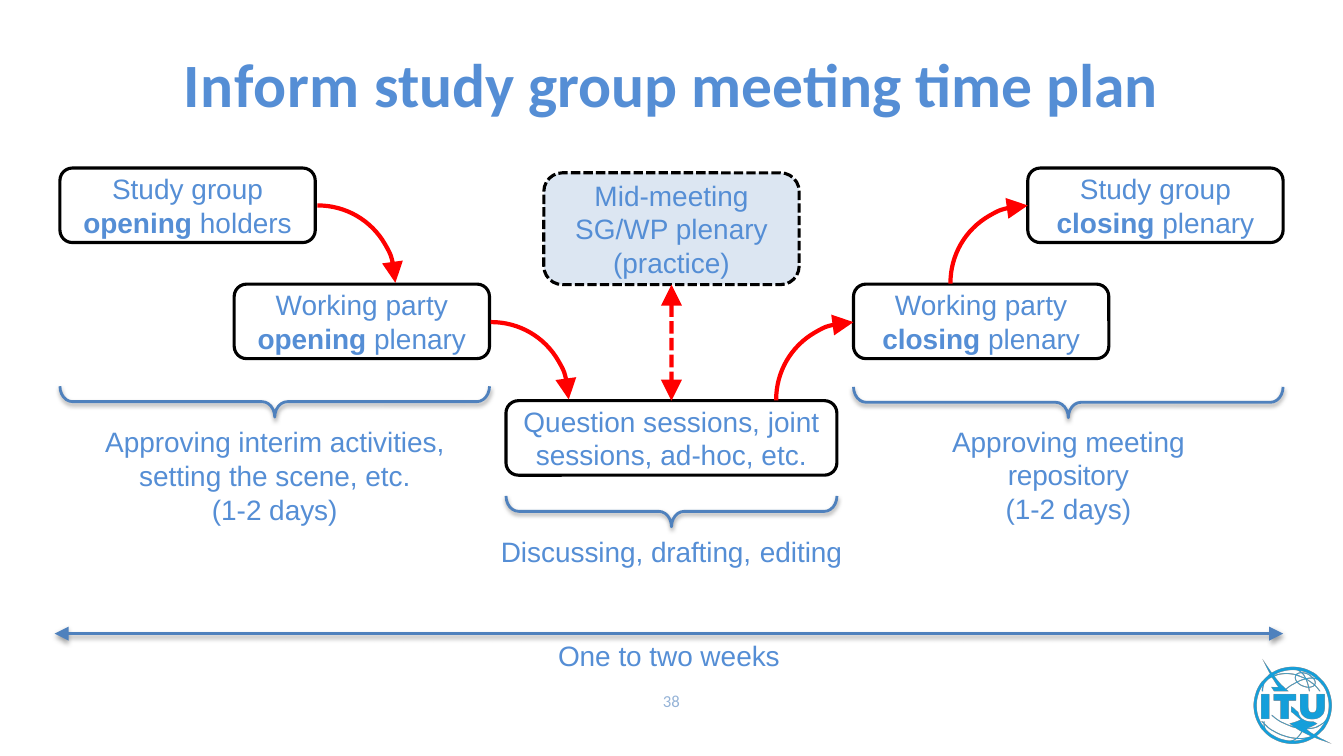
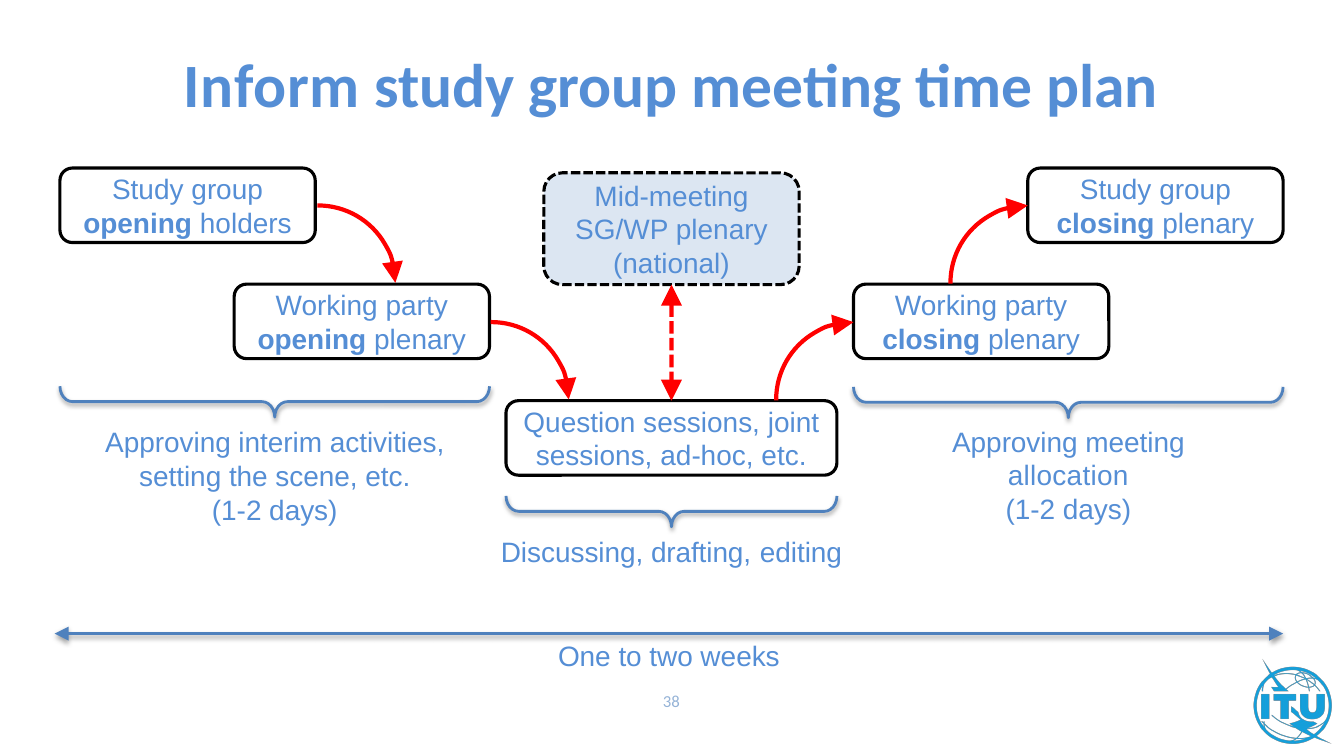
practice: practice -> national
repository: repository -> allocation
